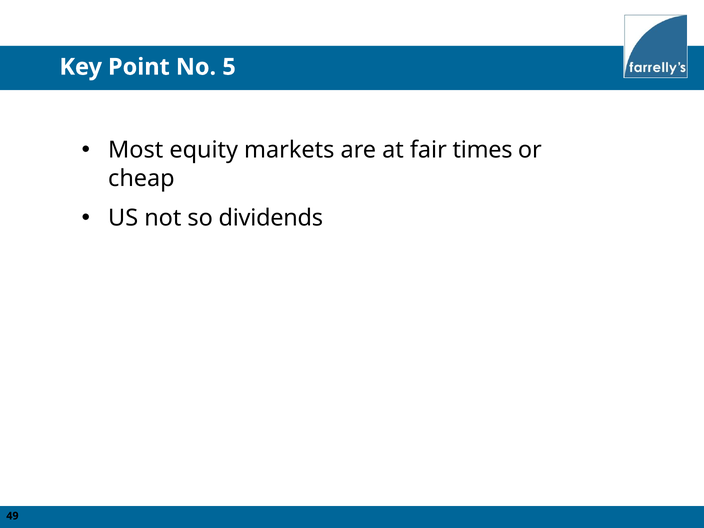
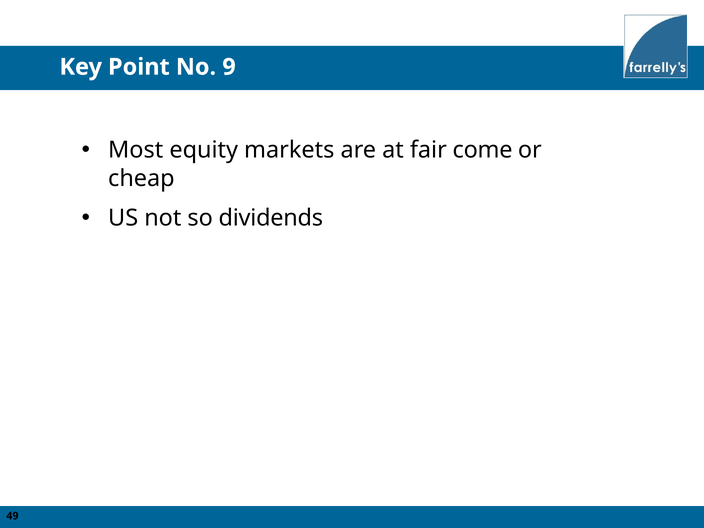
5: 5 -> 9
times: times -> come
